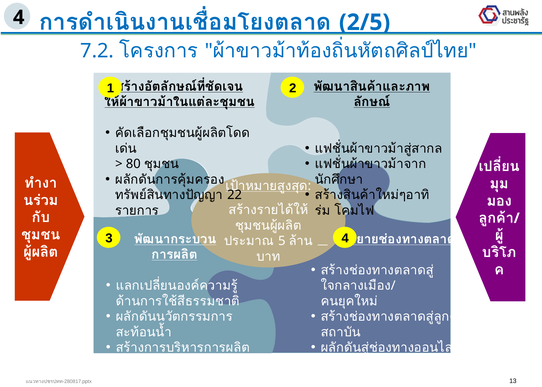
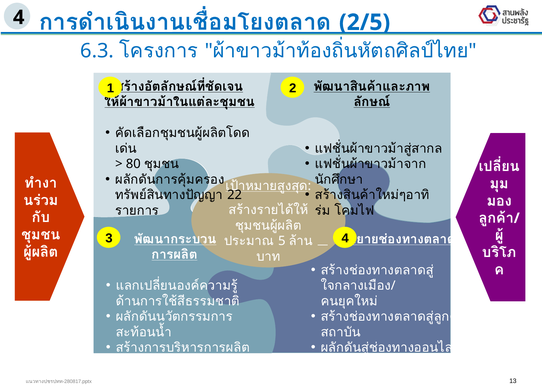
7.2: 7.2 -> 6.3
